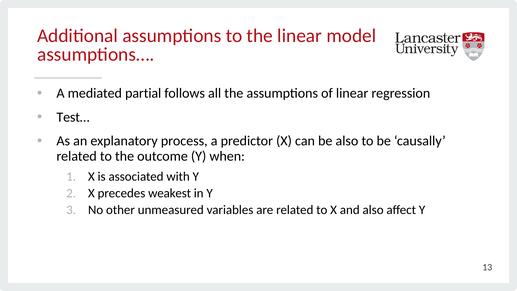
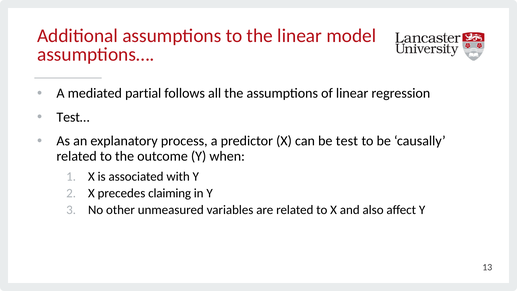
be also: also -> test
weakest: weakest -> claiming
